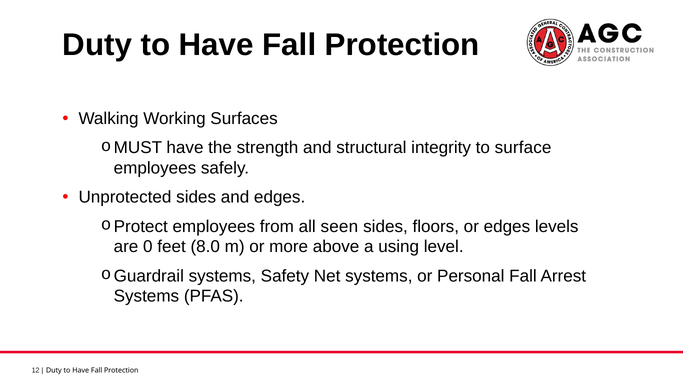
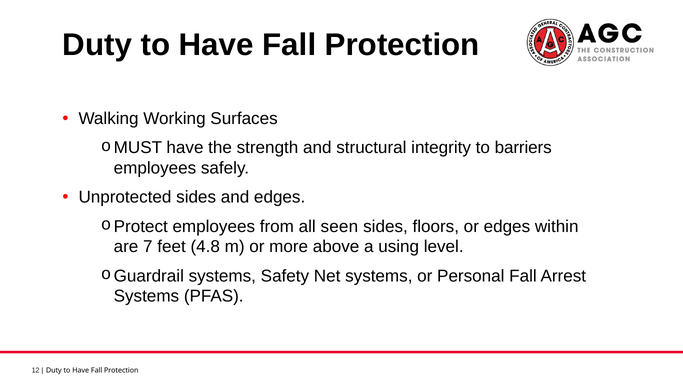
surface: surface -> barriers
levels: levels -> within
0: 0 -> 7
8.0: 8.0 -> 4.8
